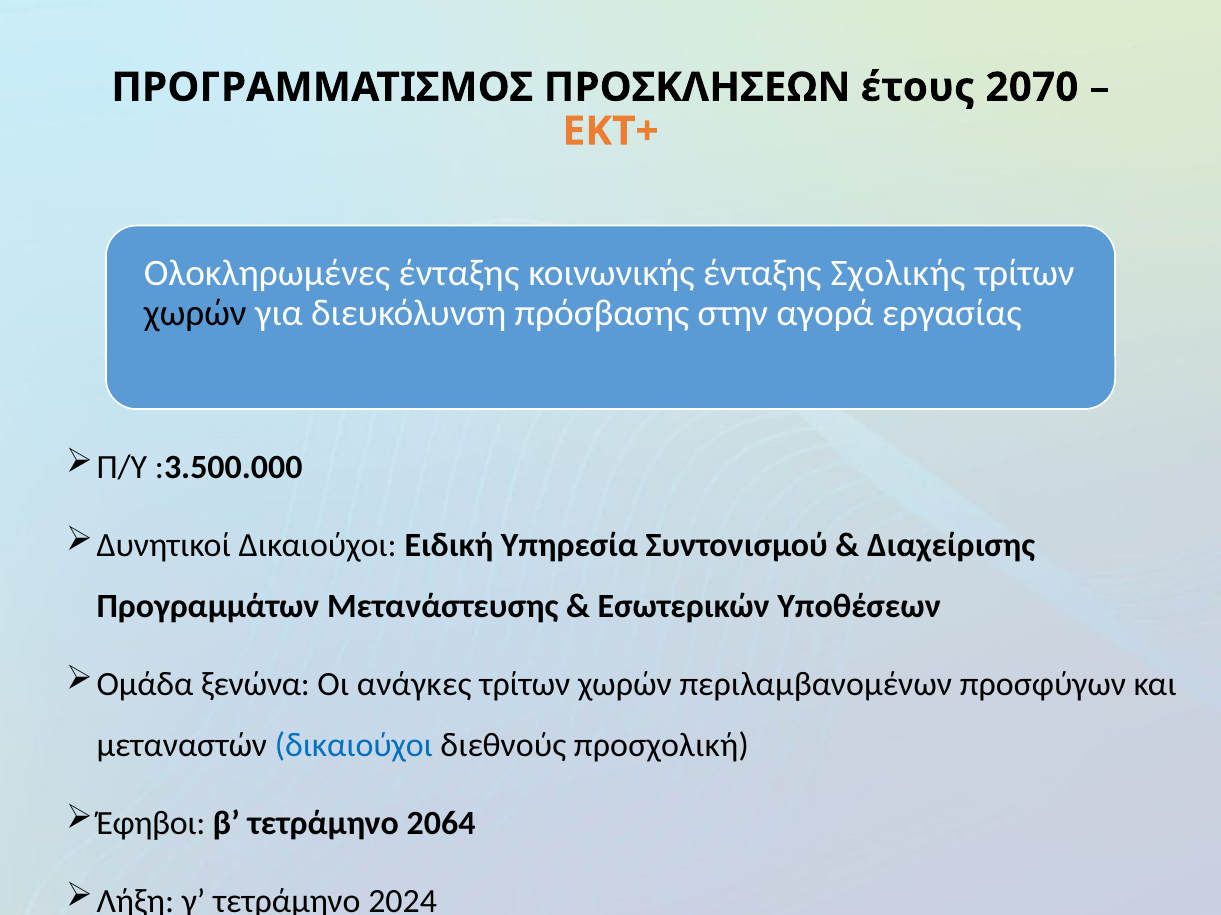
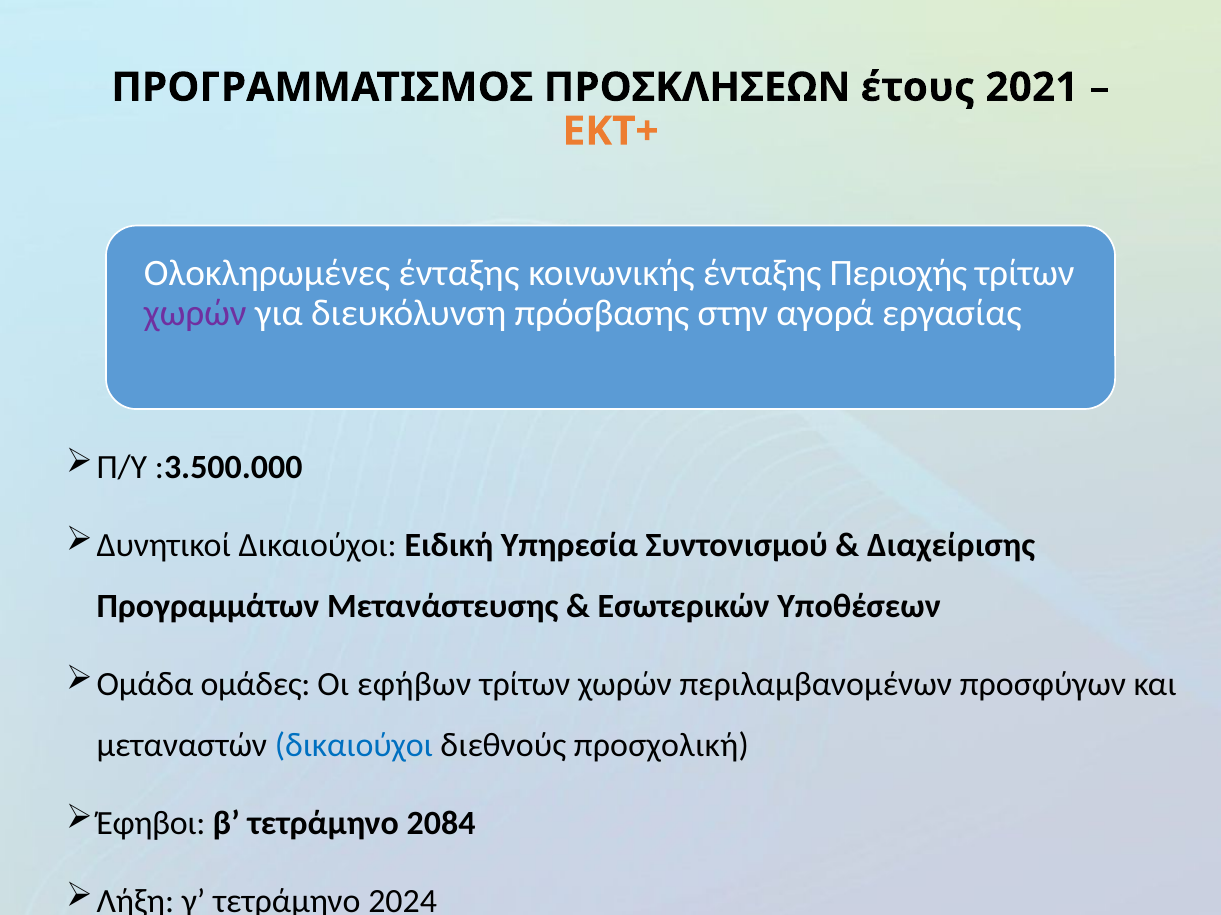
2070: 2070 -> 2021
Σχολικής: Σχολικής -> Περιοχής
χωρών at (195, 314) colour: black -> purple
ξενώνα: ξενώνα -> ομάδες
ανάγκες: ανάγκες -> εφήβων
2064: 2064 -> 2084
